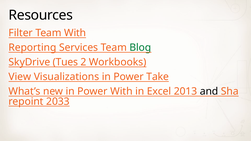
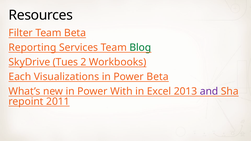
Team With: With -> Beta
View: View -> Each
Power Take: Take -> Beta
and colour: black -> purple
2033: 2033 -> 2011
